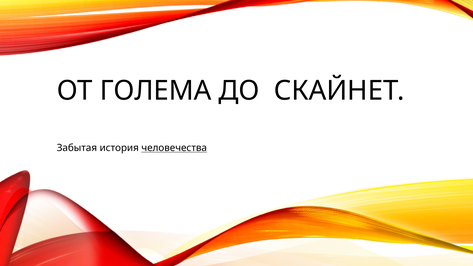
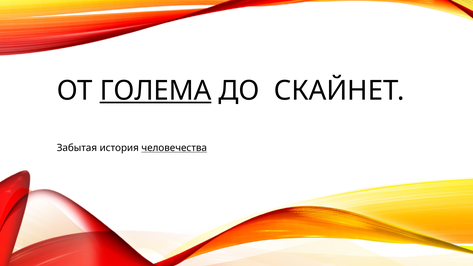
ГОЛЕМА underline: none -> present
